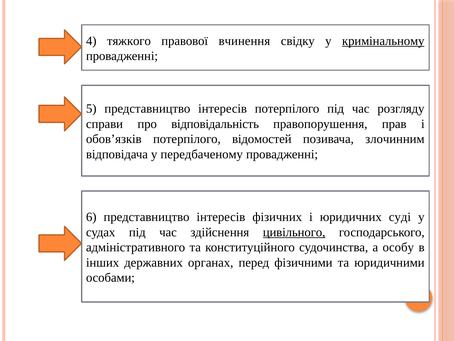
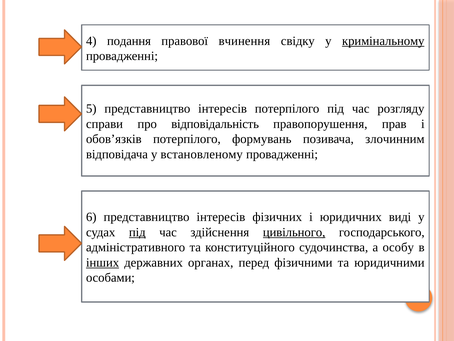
тяжкого: тяжкого -> подання
відомостей: відомостей -> формувань
передбаченому: передбаченому -> встановленому
суді: суді -> виді
під at (137, 232) underline: none -> present
інших underline: none -> present
